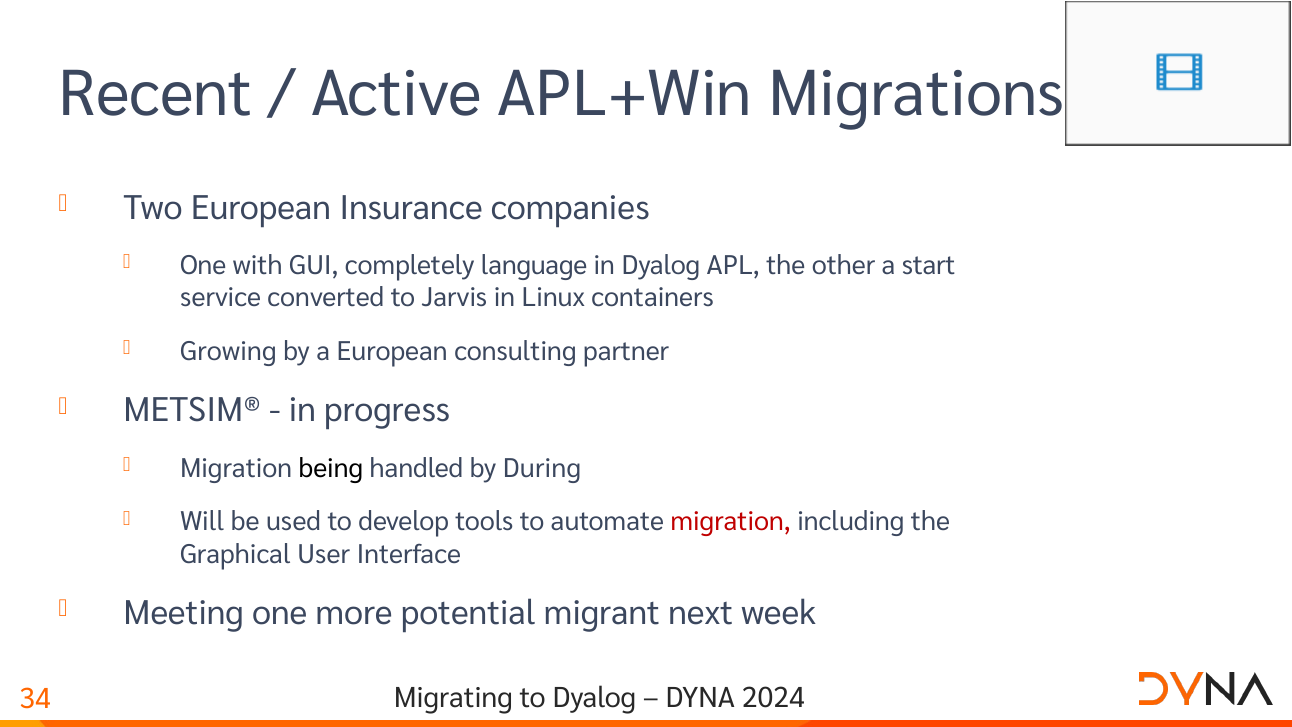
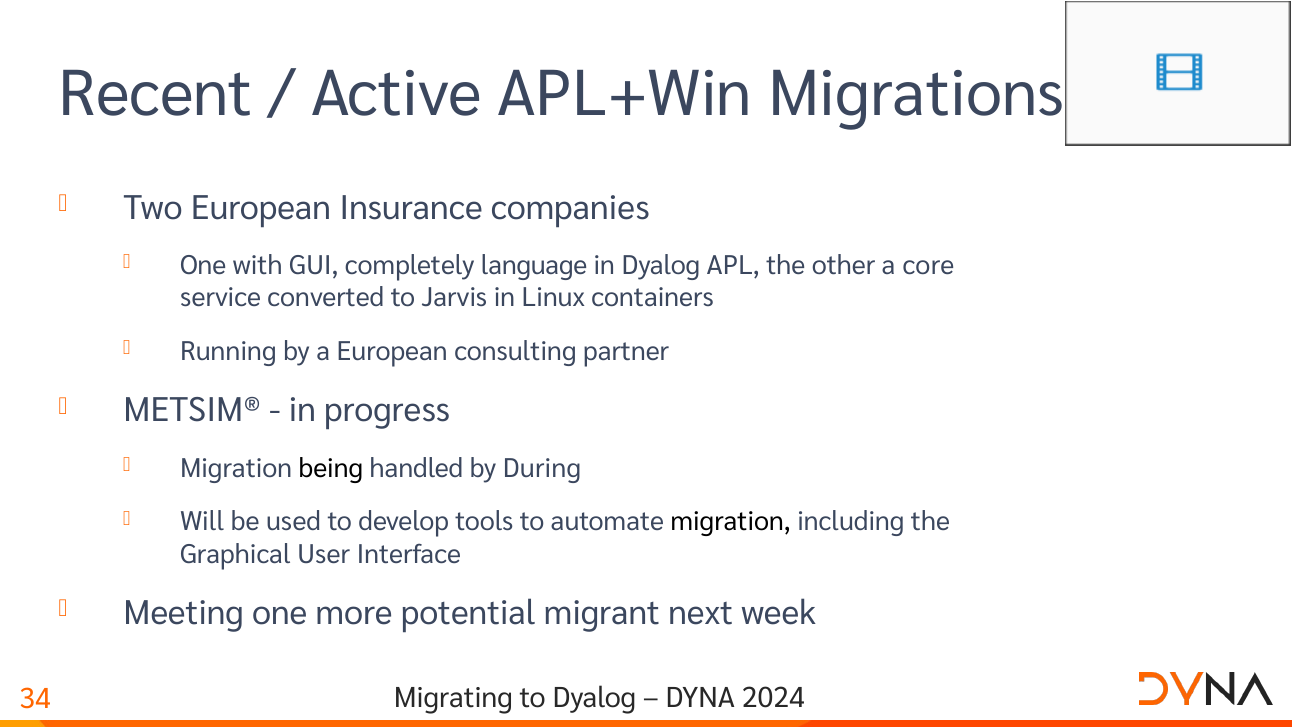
start: start -> core
Growing: Growing -> Running
migration at (731, 522) colour: red -> black
